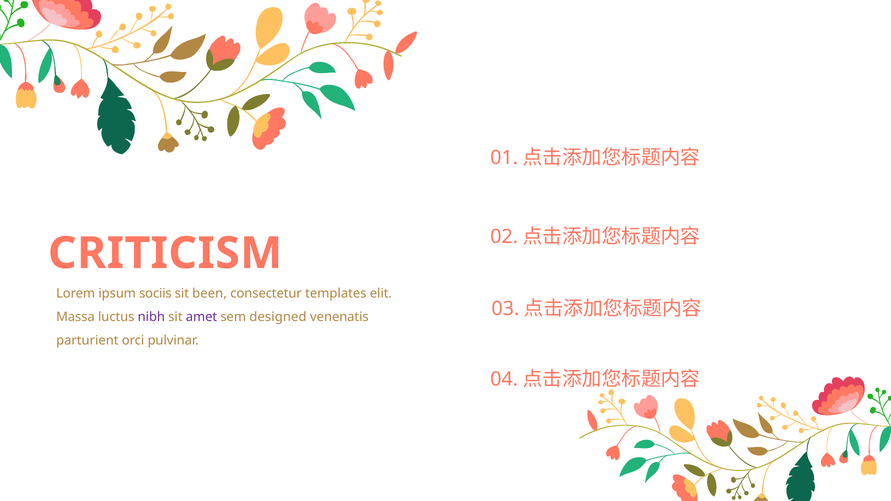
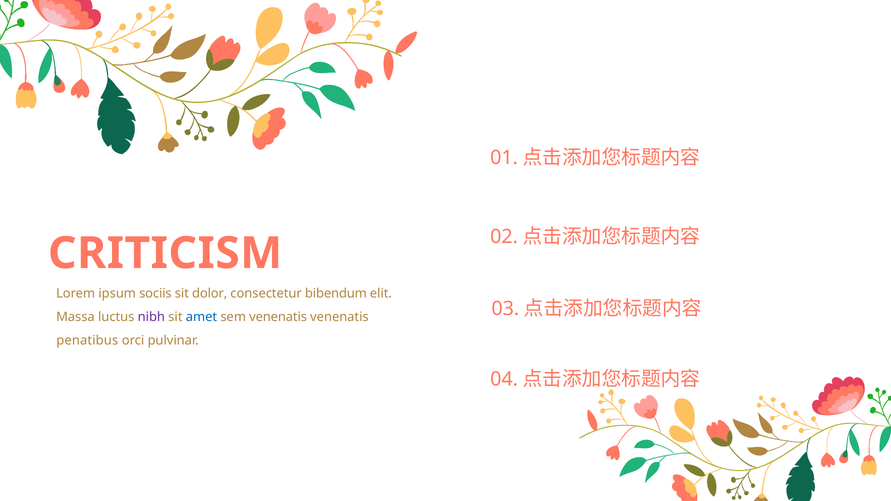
been: been -> dolor
templates: templates -> bibendum
amet colour: purple -> blue
sem designed: designed -> venenatis
parturient: parturient -> penatibus
